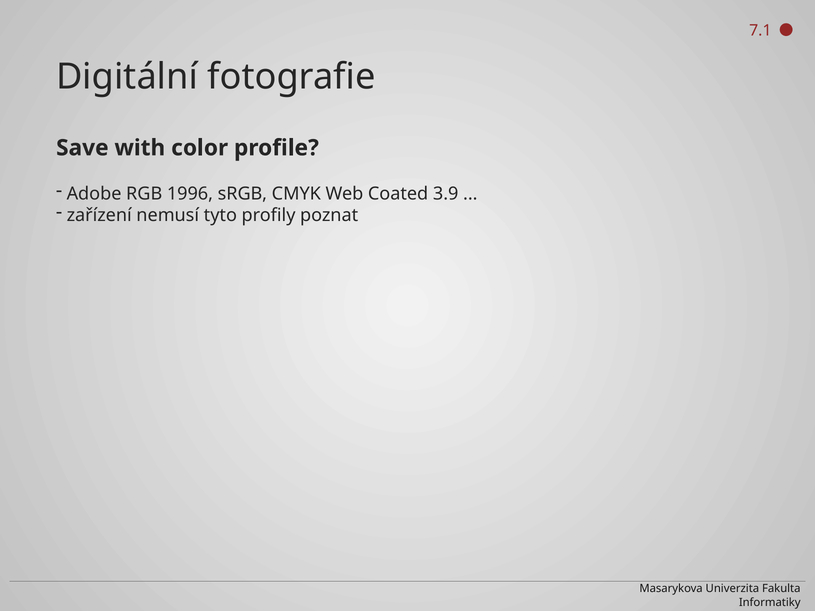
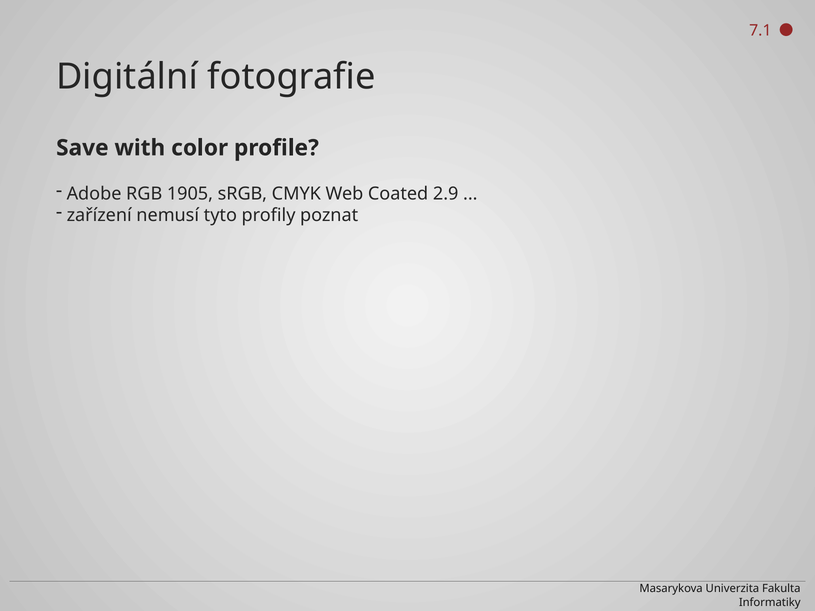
1996: 1996 -> 1905
3.9: 3.9 -> 2.9
